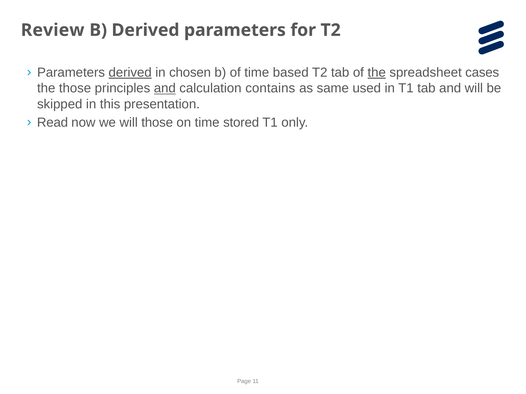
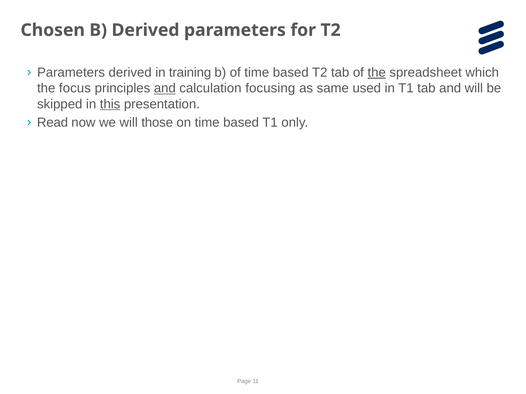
Review: Review -> Chosen
derived at (130, 73) underline: present -> none
chosen: chosen -> training
cases: cases -> which
the those: those -> focus
contains: contains -> focusing
this underline: none -> present
on time stored: stored -> based
